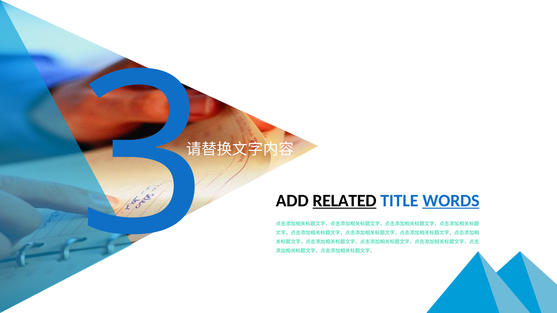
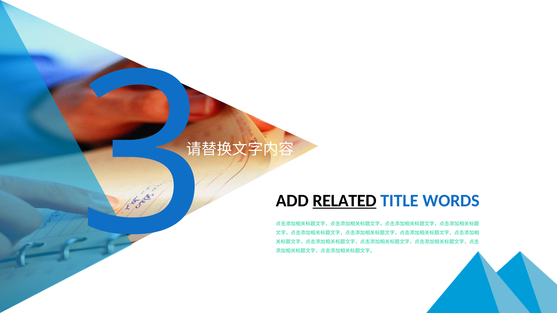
WORDS underline: present -> none
